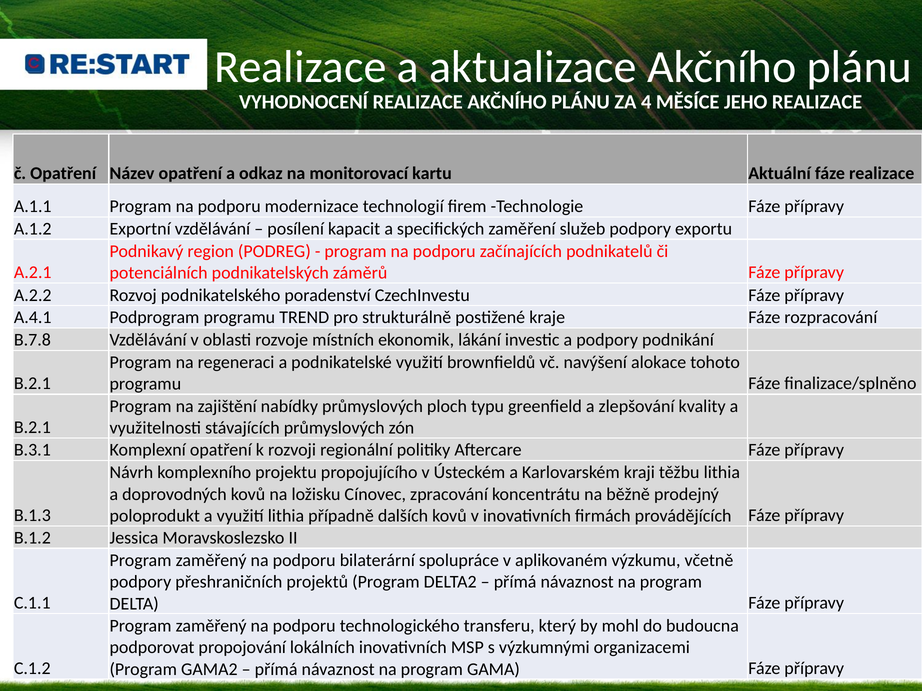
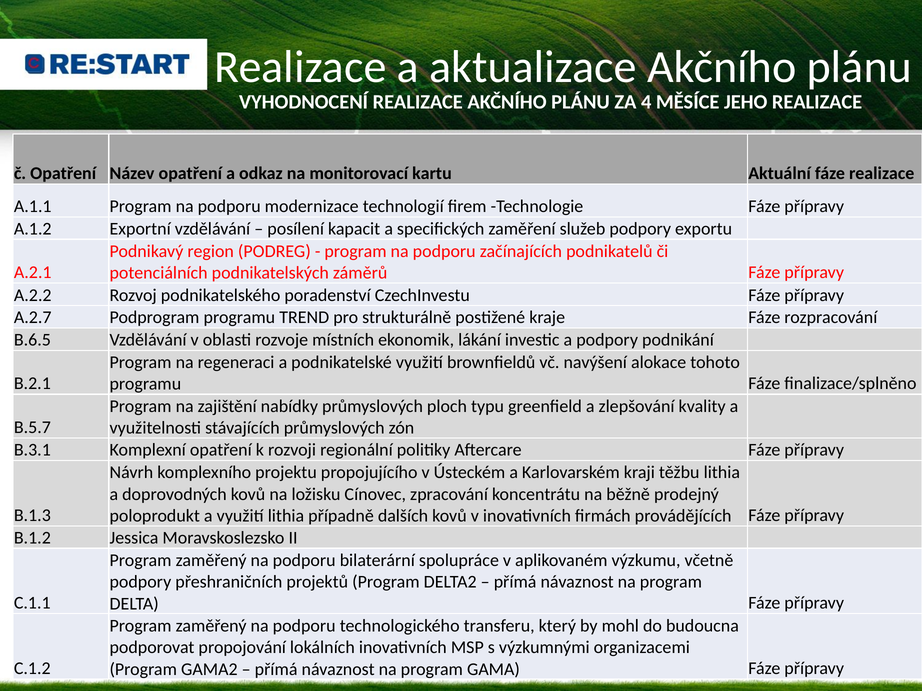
A.4.1: A.4.1 -> A.2.7
B.7.8: B.7.8 -> B.6.5
B.2.1 at (32, 428): B.2.1 -> B.5.7
